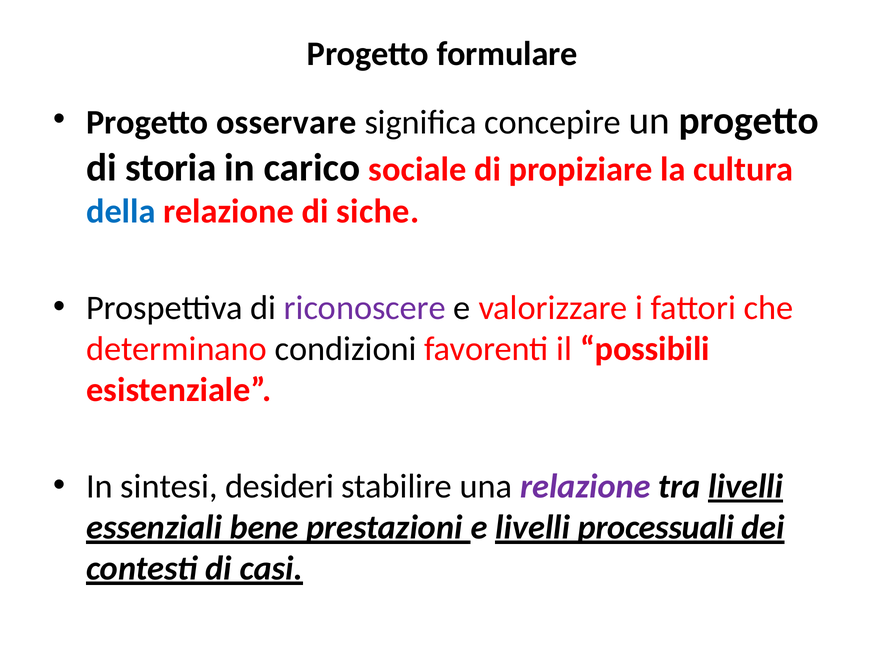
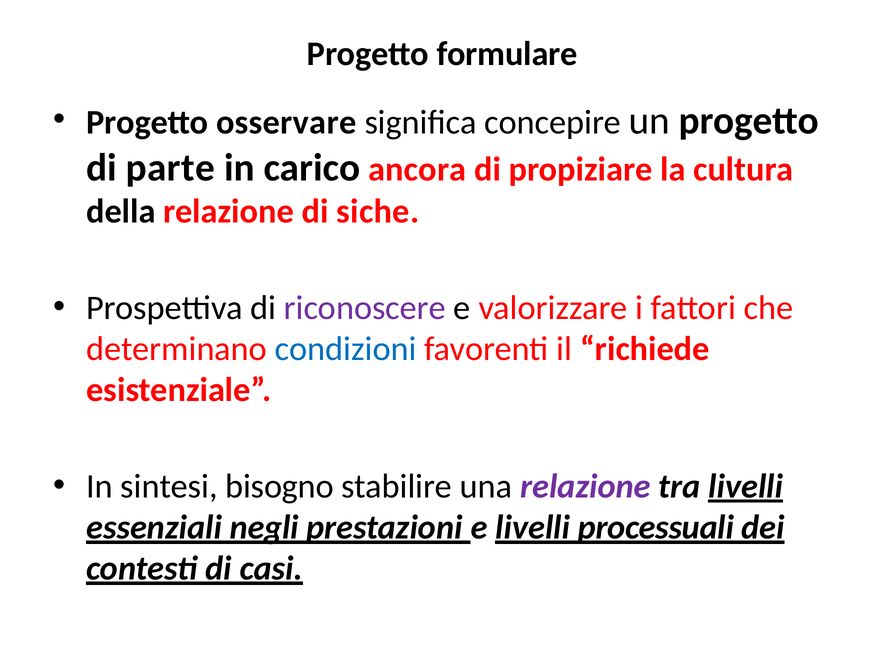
storia: storia -> parte
sociale: sociale -> ancora
della colour: blue -> black
condizioni colour: black -> blue
possibili: possibili -> richiede
desideri: desideri -> bisogno
bene: bene -> negli
